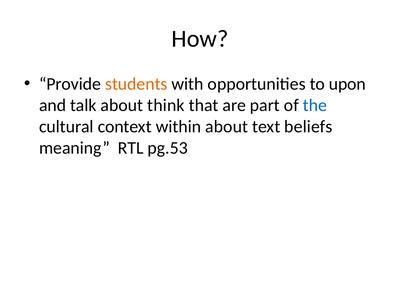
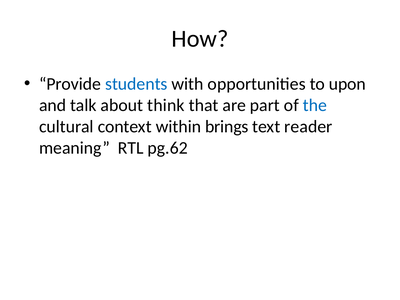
students colour: orange -> blue
within about: about -> brings
beliefs: beliefs -> reader
pg.53: pg.53 -> pg.62
